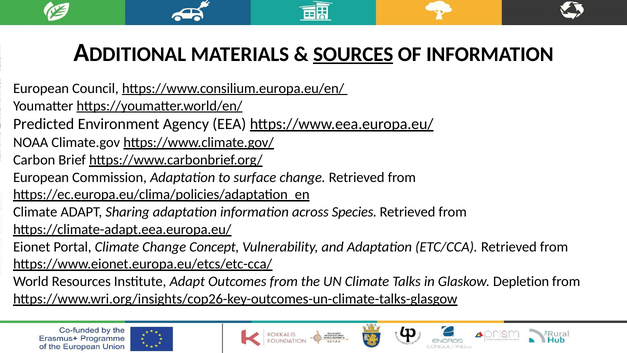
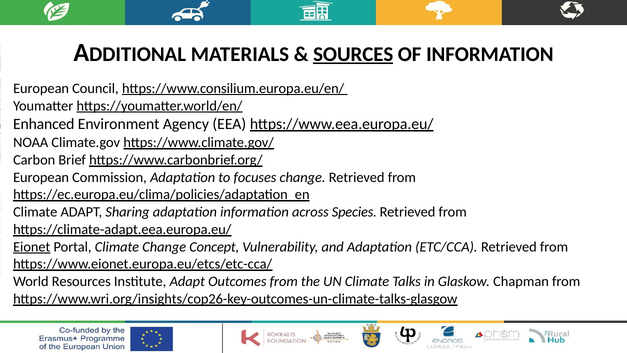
Predicted: Predicted -> Enhanced
surface: surface -> focuses
Eionet underline: none -> present
Depletion: Depletion -> Chapman
